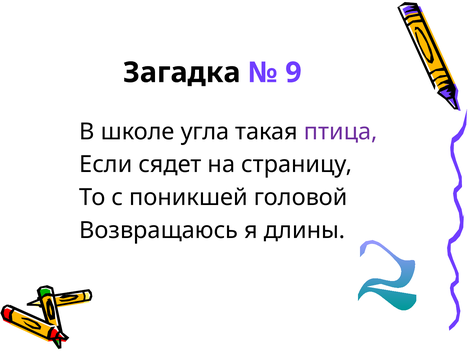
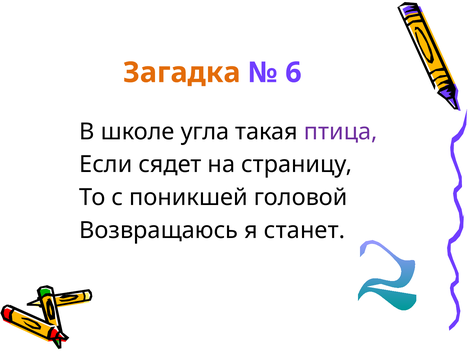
Загадка colour: black -> orange
9: 9 -> 6
длины: длины -> станет
